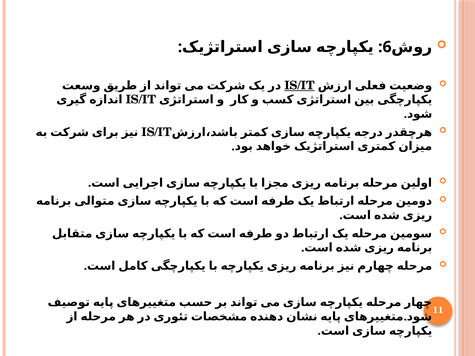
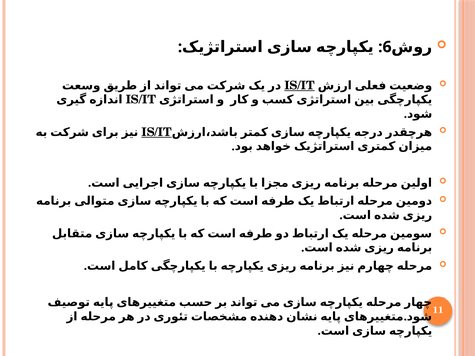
IS/IT at (157, 132) underline: none -> present
